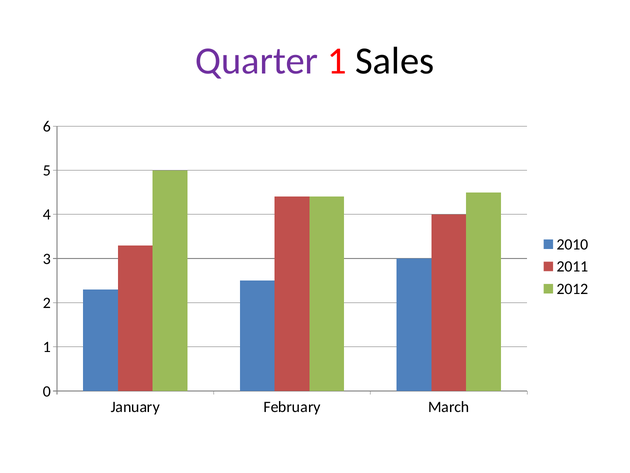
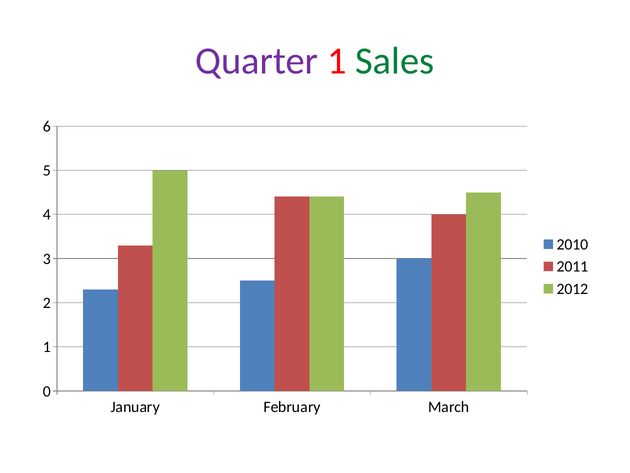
Sales colour: black -> green
